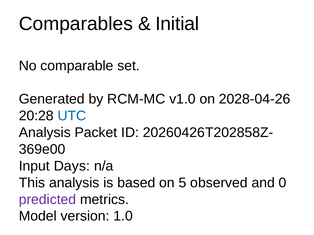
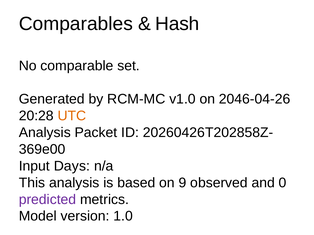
Initial: Initial -> Hash
2028-04-26: 2028-04-26 -> 2046-04-26
UTC colour: blue -> orange
5: 5 -> 9
